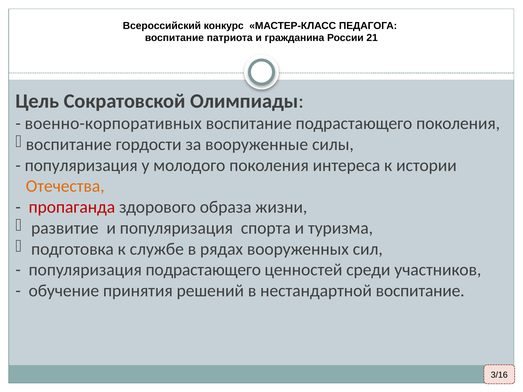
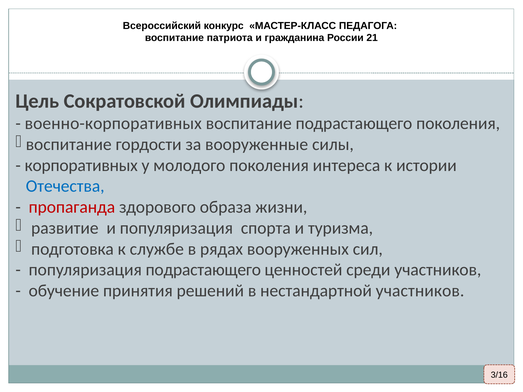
популяризация at (81, 165): популяризация -> корпоративных
Отечества colour: orange -> blue
нестандартной воспитание: воспитание -> участников
